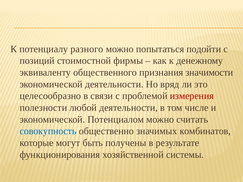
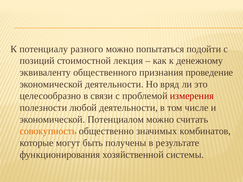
фирмы: фирмы -> лекция
значимости: значимости -> проведение
совокупность colour: blue -> orange
